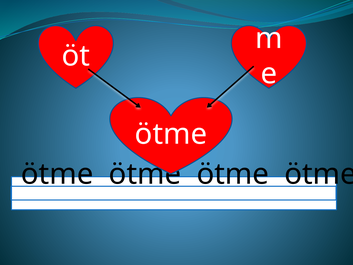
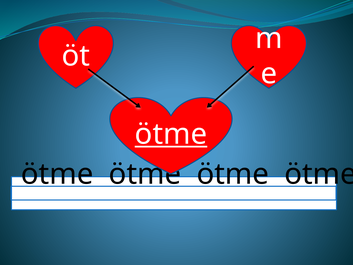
ötme at (171, 134) underline: none -> present
